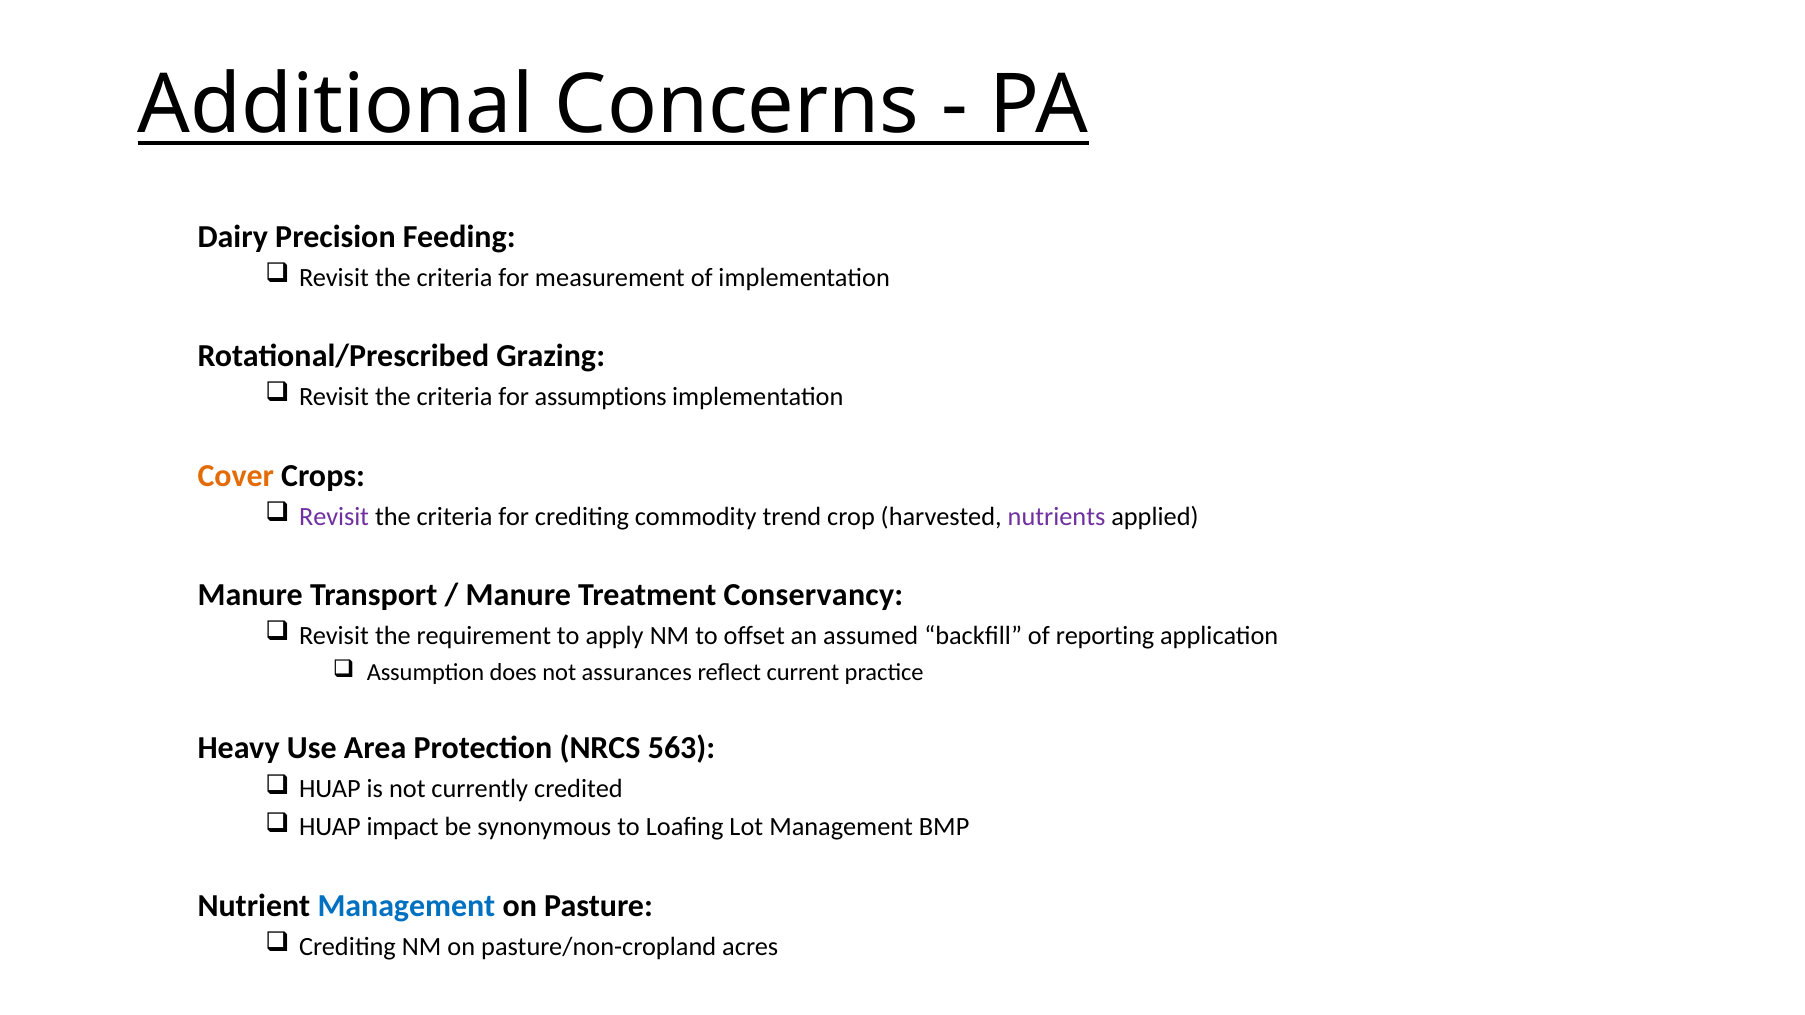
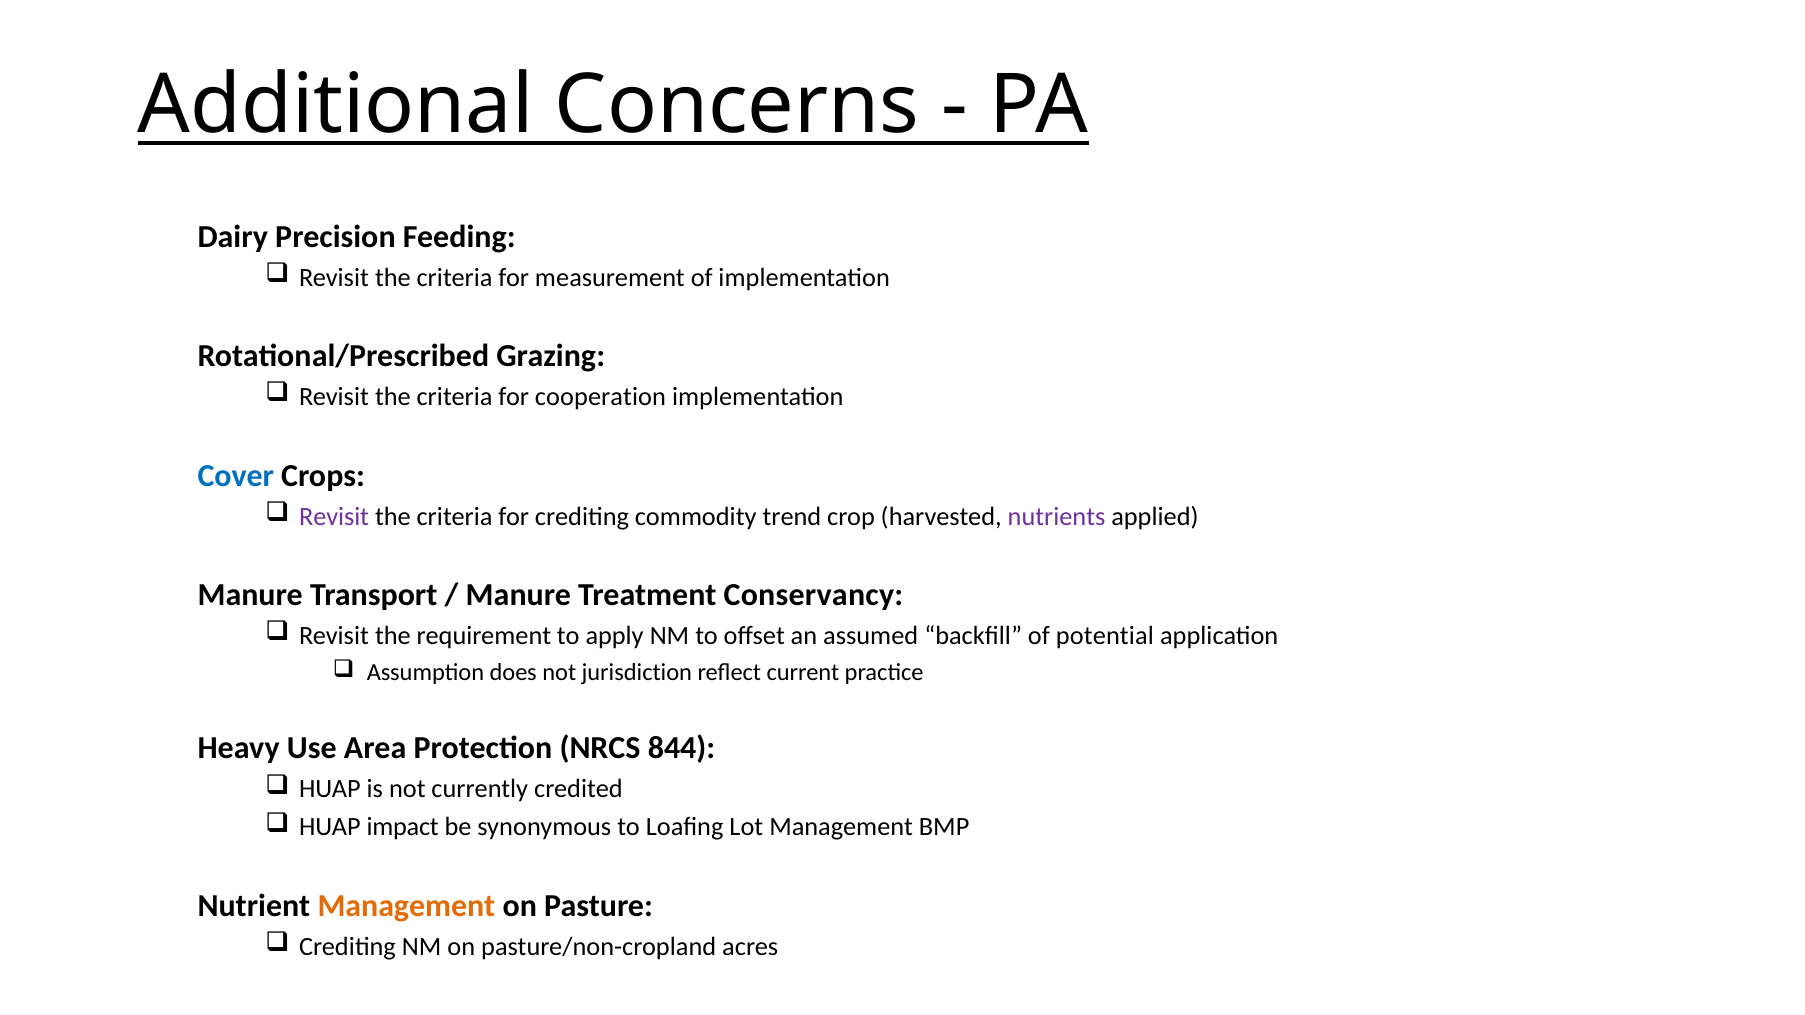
assumptions: assumptions -> cooperation
Cover colour: orange -> blue
reporting: reporting -> potential
assurances: assurances -> jurisdiction
563: 563 -> 844
Management at (406, 906) colour: blue -> orange
